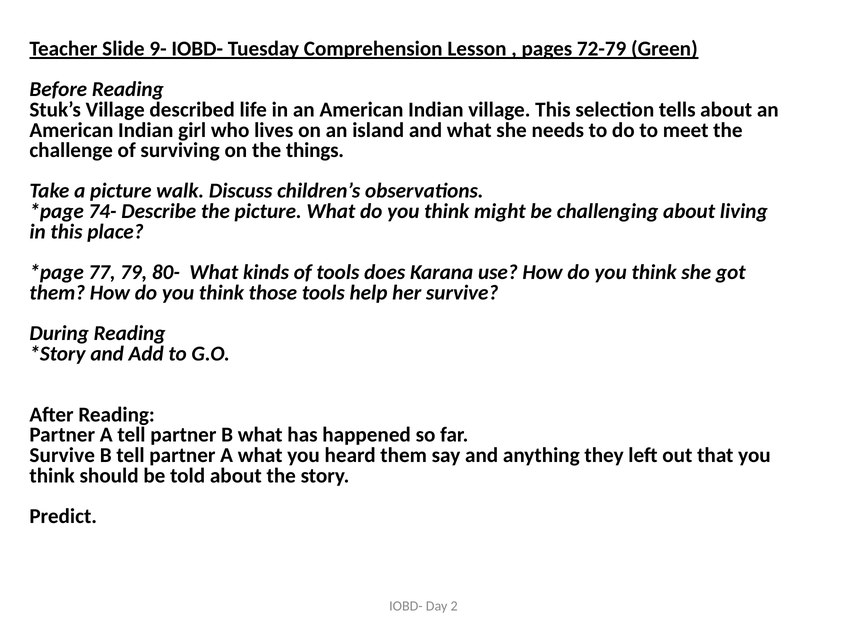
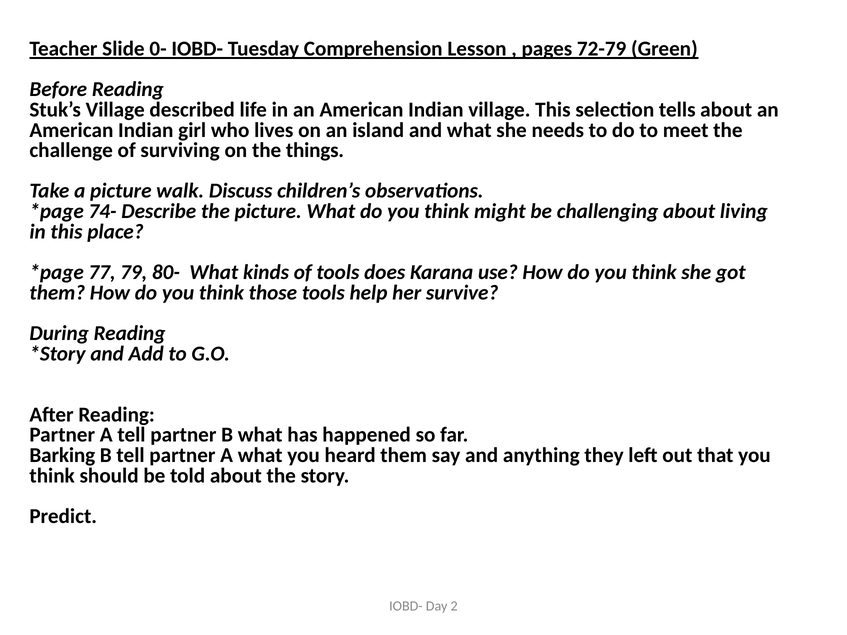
9-: 9- -> 0-
Survive at (62, 455): Survive -> Barking
